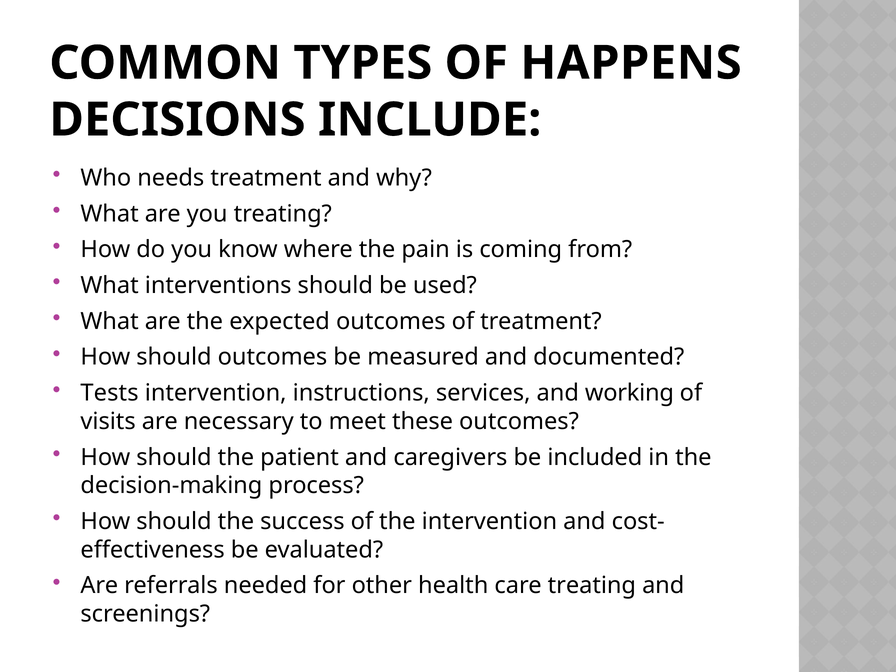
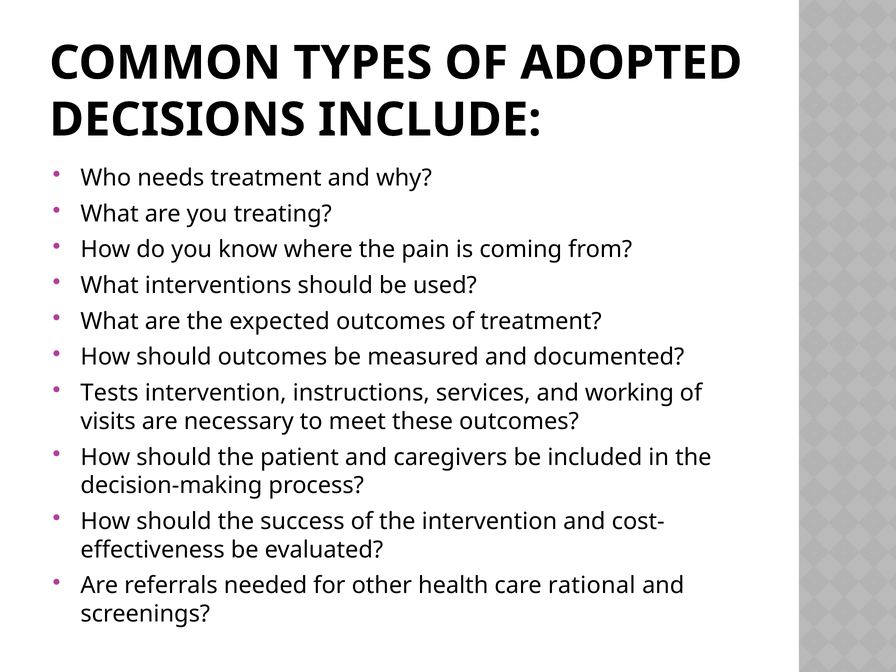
HAPPENS: HAPPENS -> ADOPTED
care treating: treating -> rational
